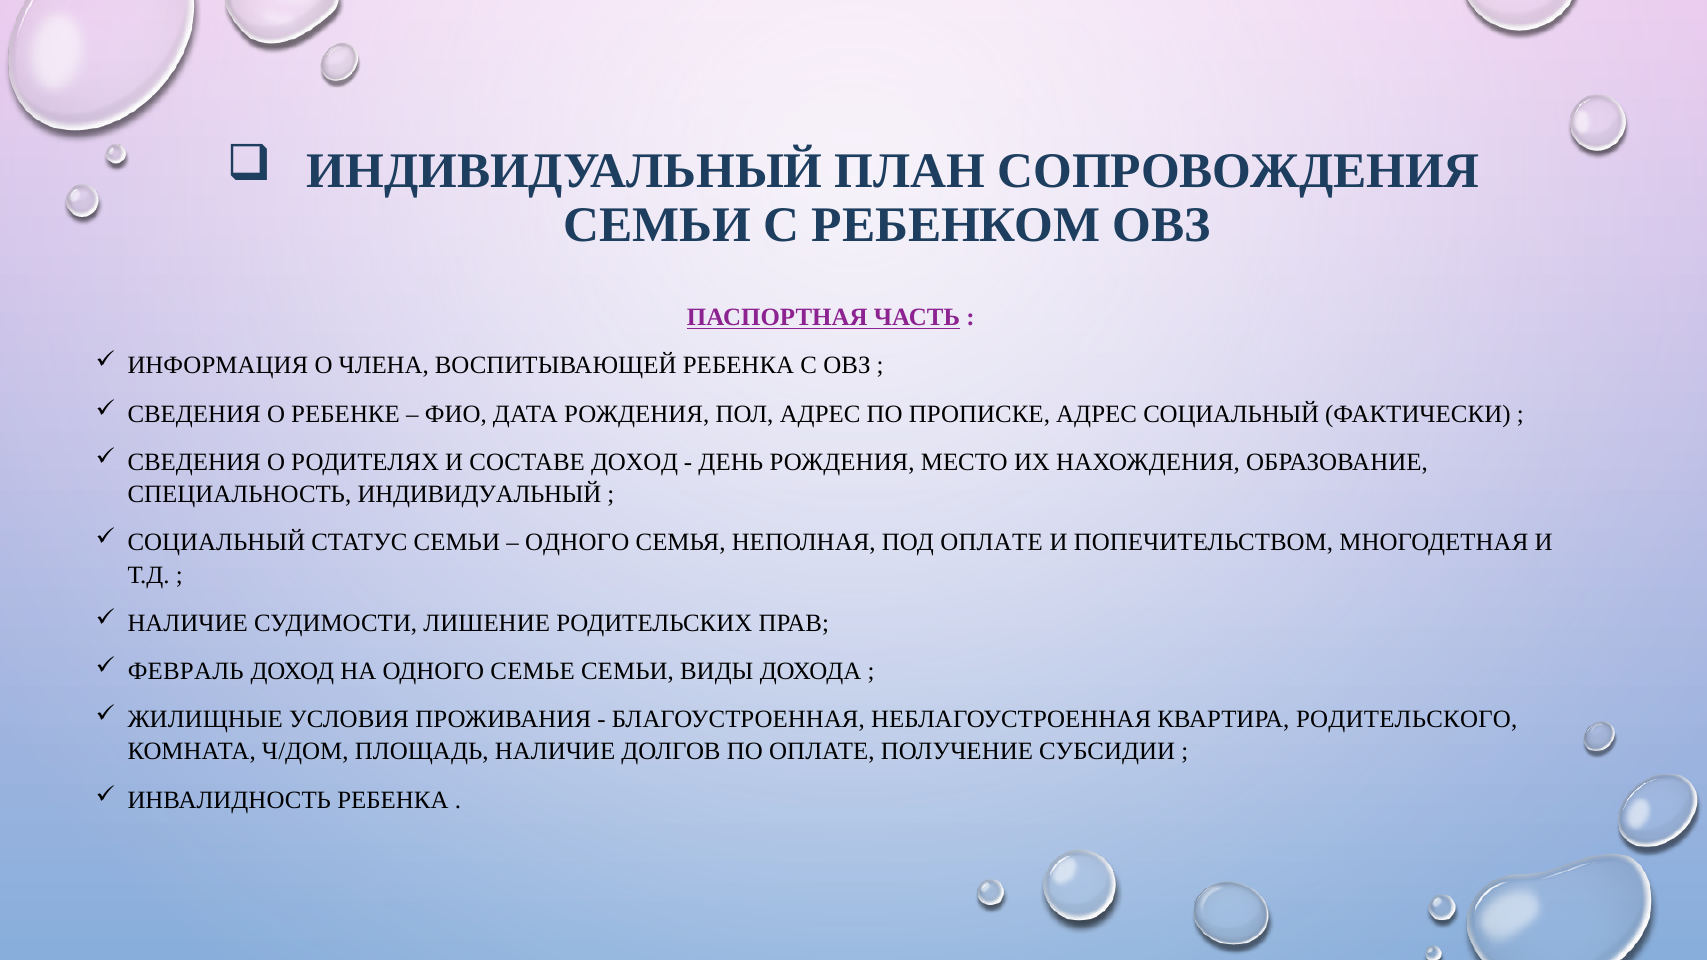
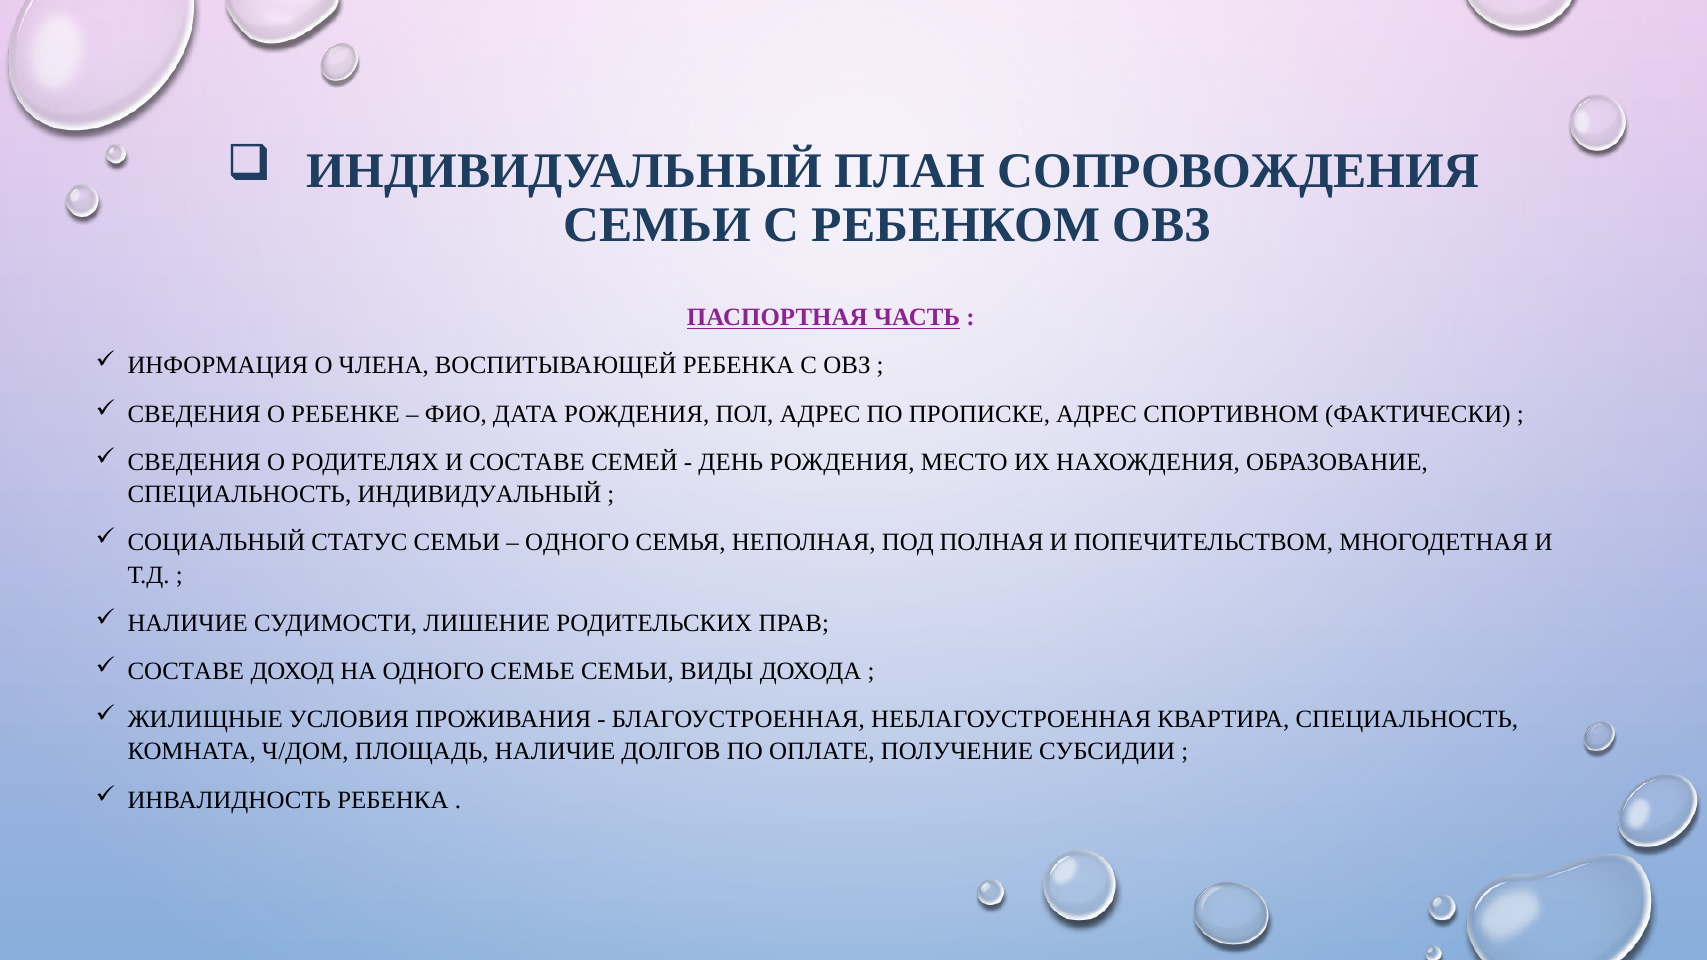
АДРЕС СОЦИАЛЬНЫЙ: СОЦИАЛЬНЫЙ -> СПОРТИВНОМ
СОСТАВЕ ДОХОД: ДОХОД -> СЕМЕЙ
ПОД ОПЛАТЕ: ОПЛАТЕ -> ПОЛНАЯ
ФЕВРАЛЬ at (186, 671): ФЕВРАЛЬ -> СОСТАВЕ
КВАРТИРА РОДИТЕЛЬСКОГО: РОДИТЕЛЬСКОГО -> СПЕЦИАЛЬНОСТЬ
